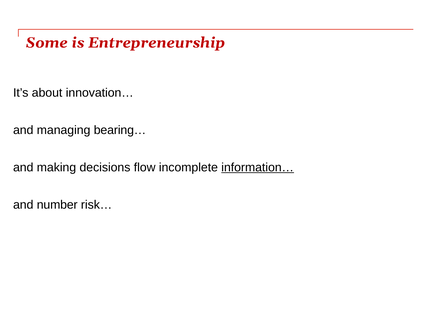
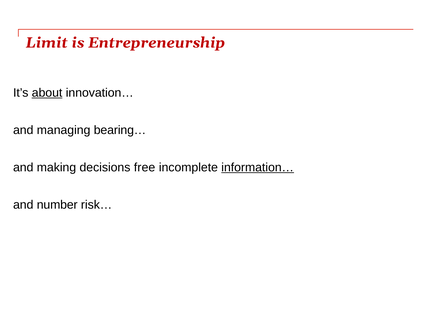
Some: Some -> Limit
about underline: none -> present
flow: flow -> free
